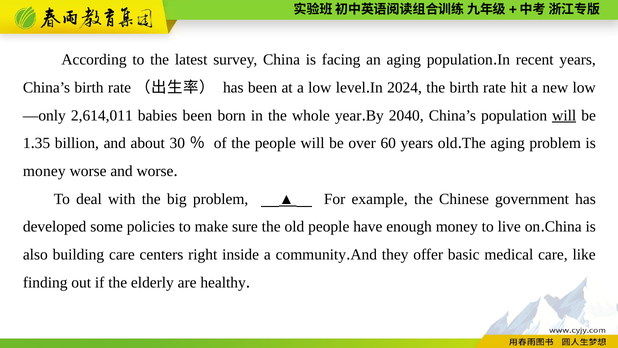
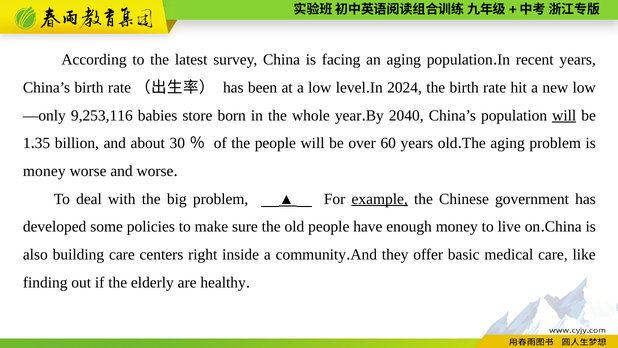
2,614,011: 2,614,011 -> 9,253,116
babies been: been -> store
example underline: none -> present
